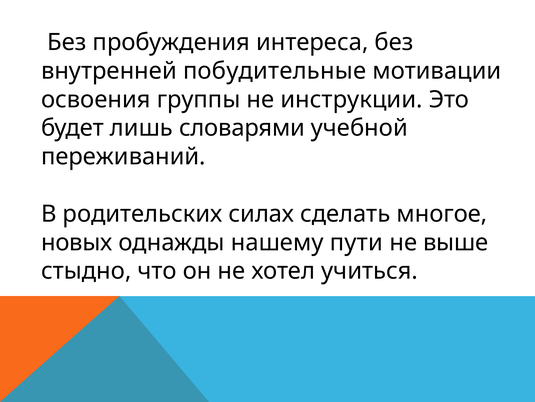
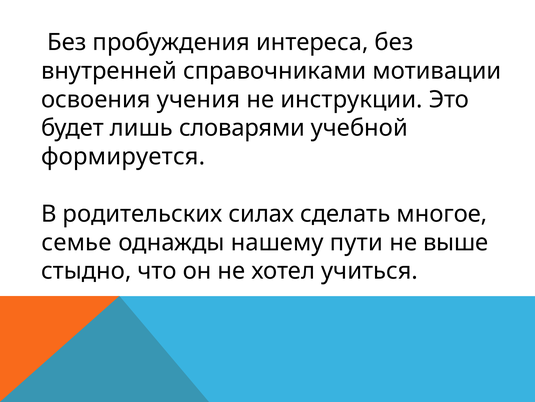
побудительные: побудительные -> справочниками
группы: группы -> учения
переживаний: переживаний -> формируется
новых: новых -> семье
